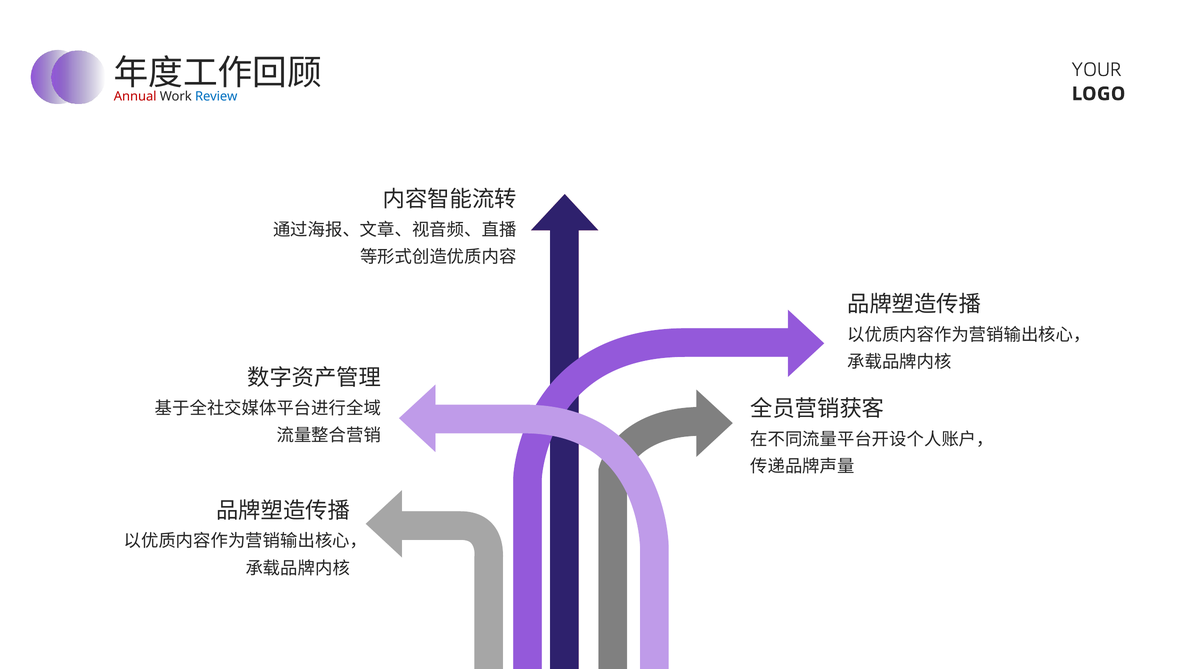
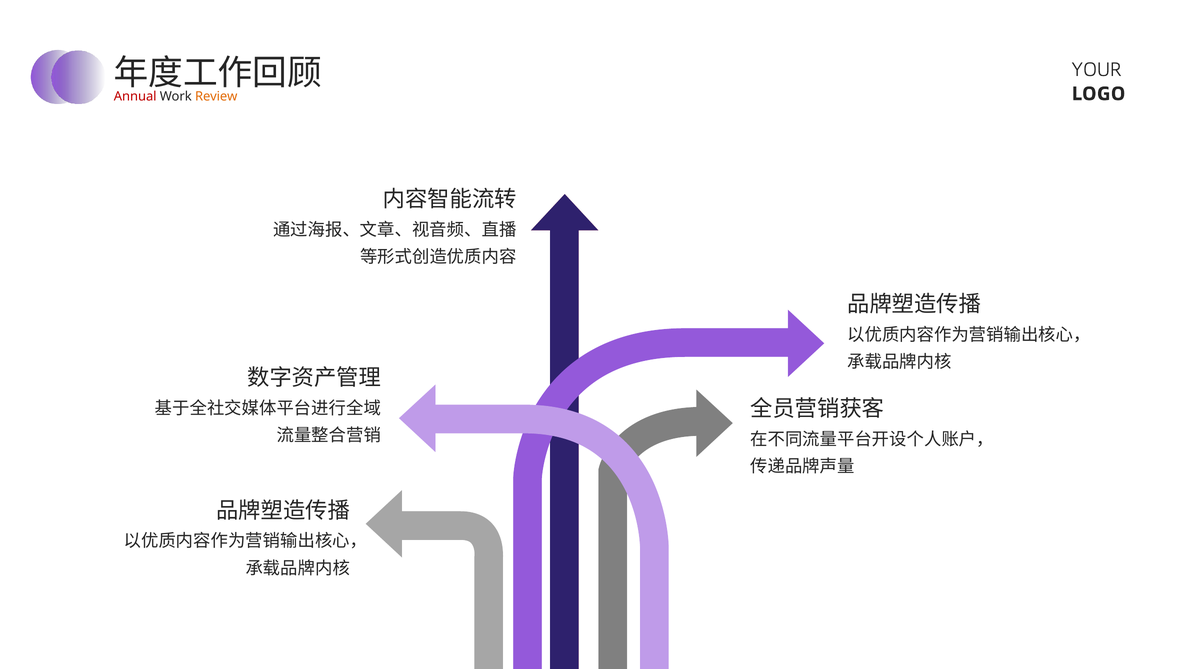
Review colour: blue -> orange
